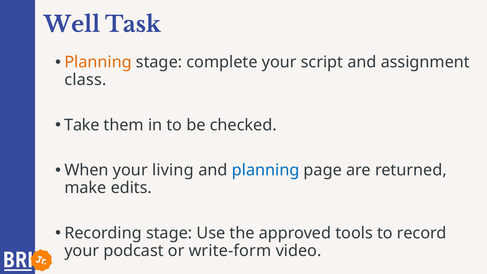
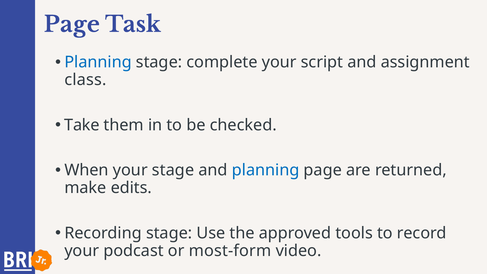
Well at (72, 25): Well -> Page
Planning at (98, 62) colour: orange -> blue
your living: living -> stage
write-form: write-form -> most-form
